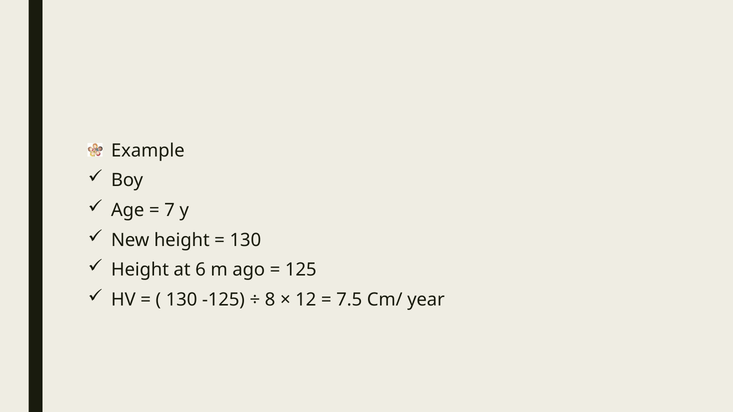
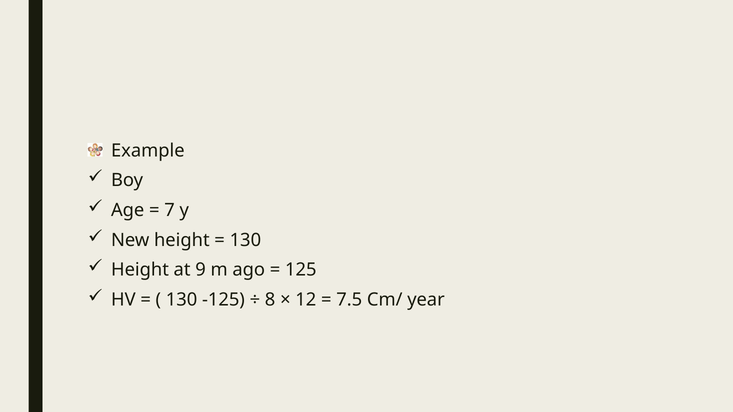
6: 6 -> 9
